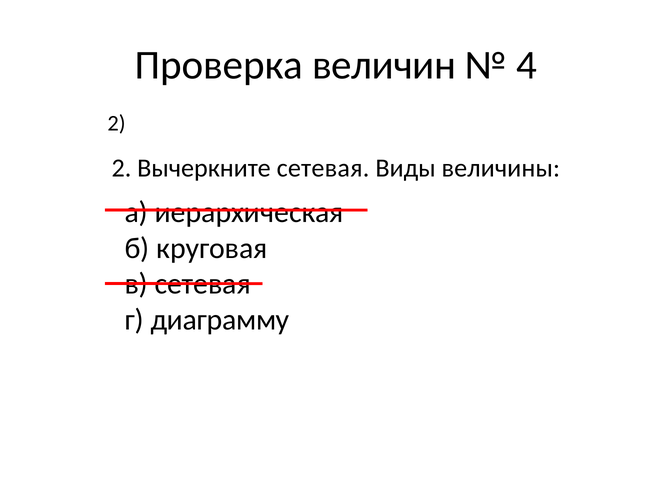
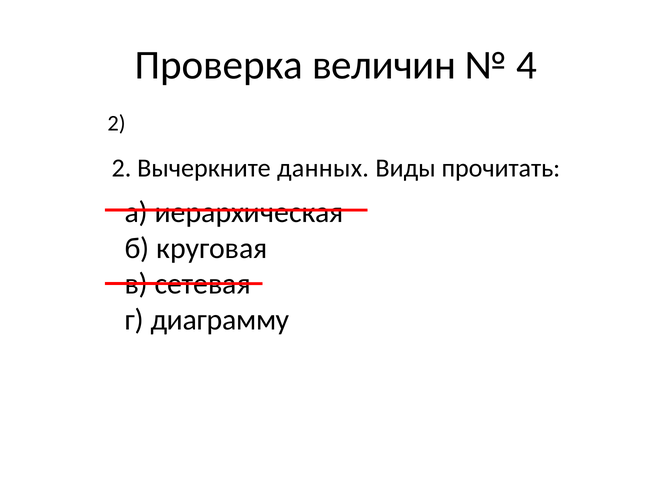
Вычеркните сетевая: сетевая -> данных
величины: величины -> прочитать
